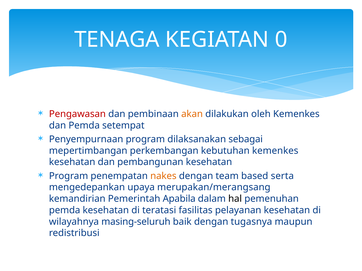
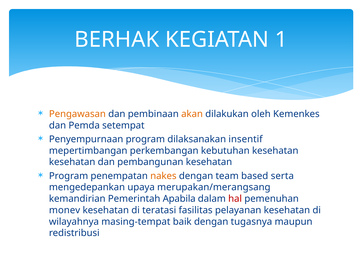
TENAGA: TENAGA -> BERHAK
0: 0 -> 1
Pengawasan colour: red -> orange
sebagai: sebagai -> insentif
kebutuhan kemenkes: kemenkes -> kesehatan
hal colour: black -> red
pemda at (65, 211): pemda -> monev
masing-seluruh: masing-seluruh -> masing-tempat
